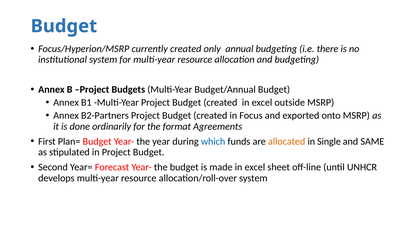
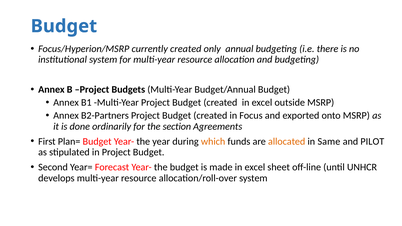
format: format -> section
which colour: blue -> orange
Single: Single -> Same
SAME: SAME -> PILOT
